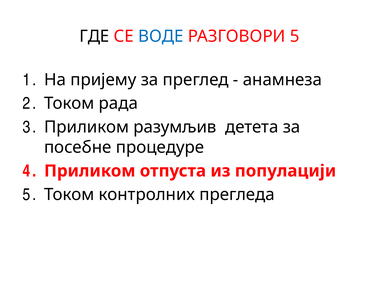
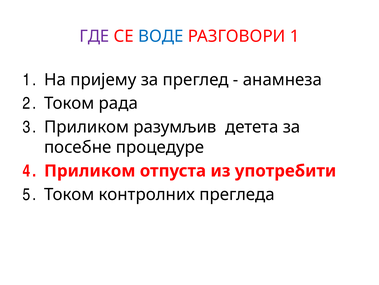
ГДЕ colour: black -> purple
РАЗГОВОРИ 5: 5 -> 1
популацији: популацији -> употребити
